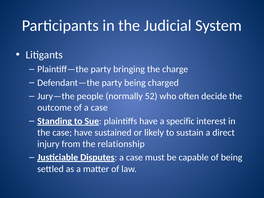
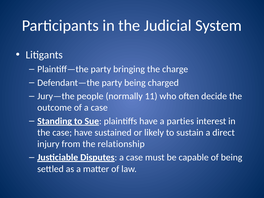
52: 52 -> 11
specific: specific -> parties
